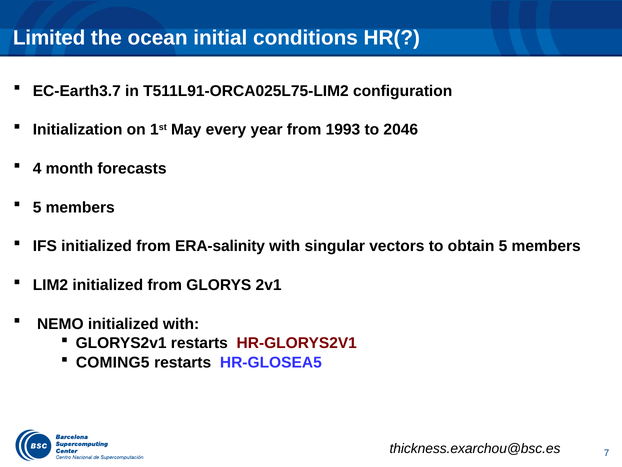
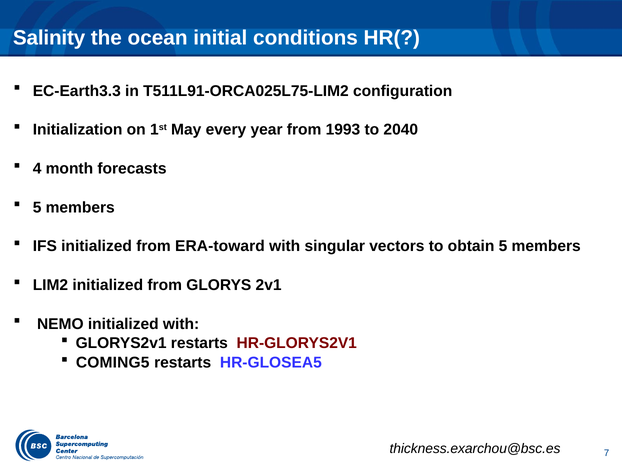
Limited: Limited -> Salinity
EC-Earth3.7: EC-Earth3.7 -> EC-Earth3.3
2046: 2046 -> 2040
ERA-salinity: ERA-salinity -> ERA-toward
